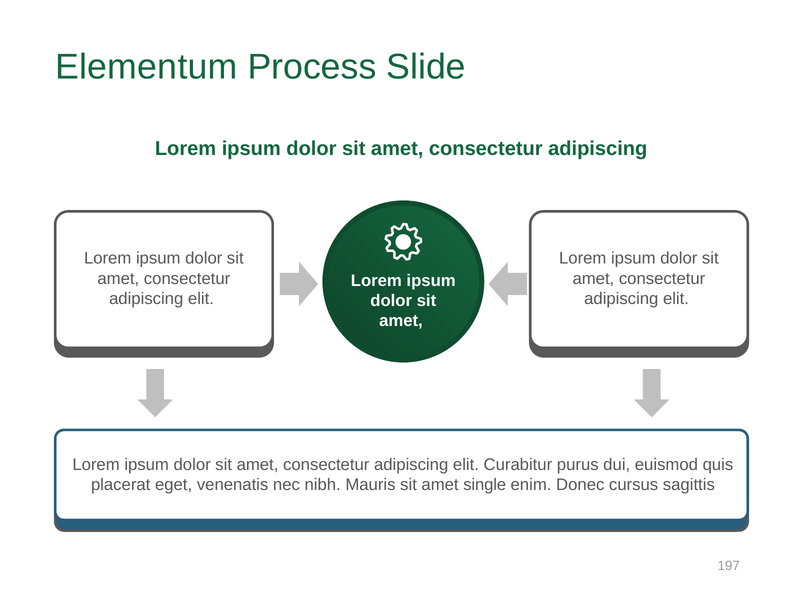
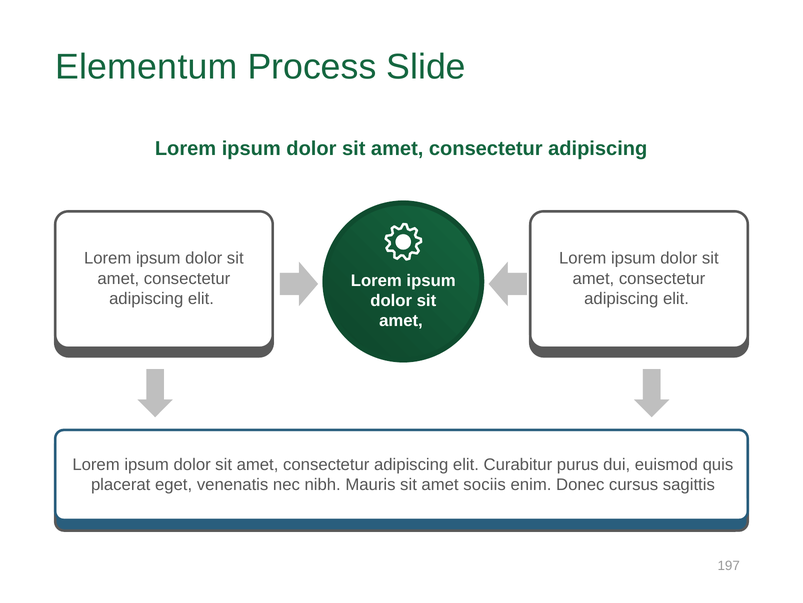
single: single -> sociis
